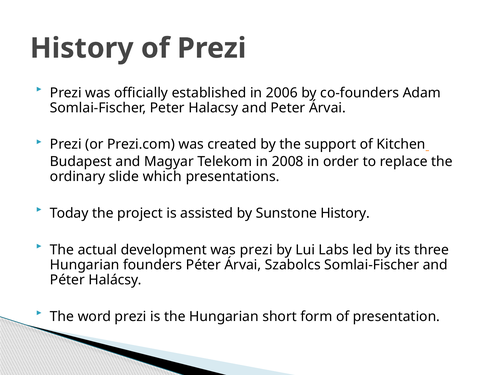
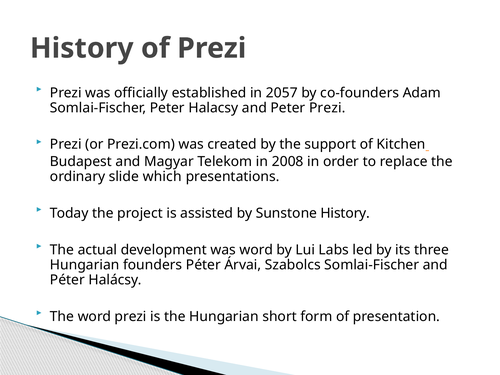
2006: 2006 -> 2057
Peter Árvai: Árvai -> Prezi
was prezi: prezi -> word
